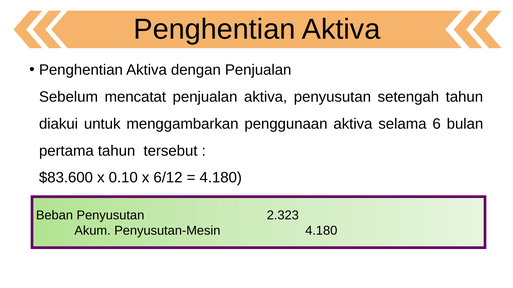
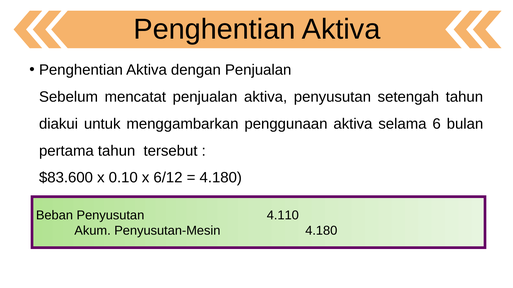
2.323: 2.323 -> 4.110
